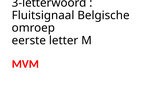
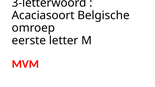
Fluitsignaal: Fluitsignaal -> Acaciasoort
